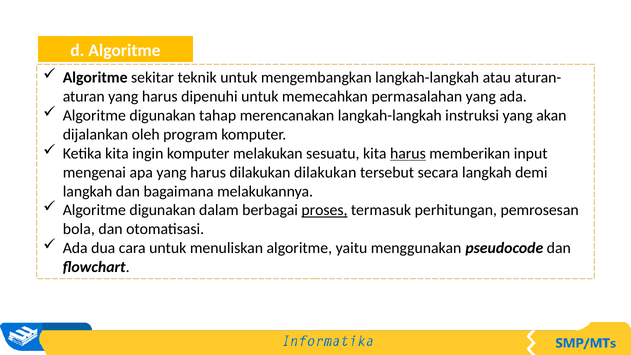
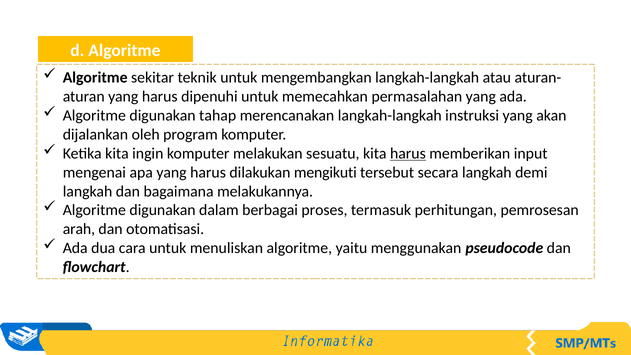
dilakukan dilakukan: dilakukan -> mengikuti
proses underline: present -> none
bola: bola -> arah
